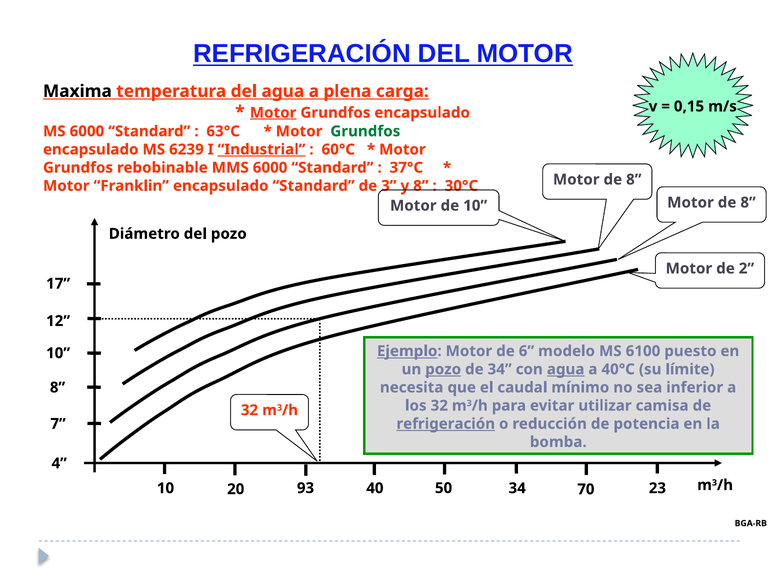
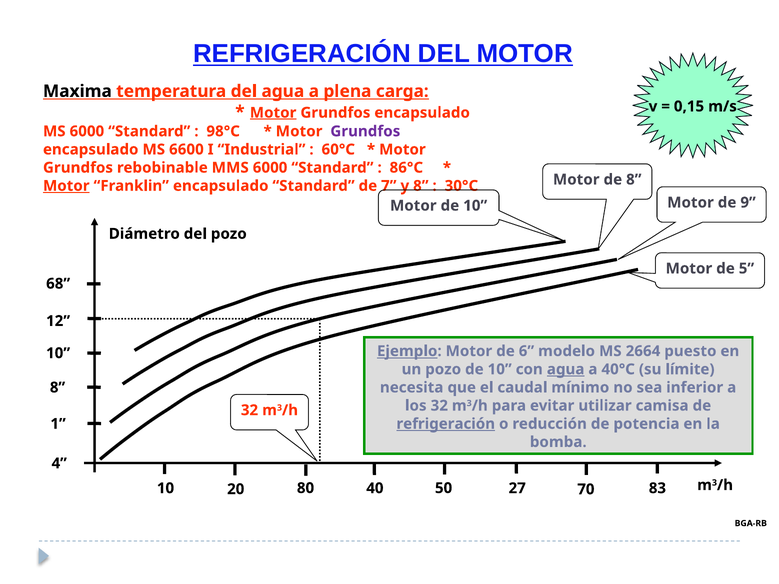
63°C: 63°C -> 98°C
Grundfos at (365, 131) colour: green -> purple
6239: 6239 -> 6600
Industrial underline: present -> none
37°C: 37°C -> 86°C
Motor at (66, 186) underline: none -> present
3: 3 -> 7
8 at (748, 203): 8 -> 9
2: 2 -> 5
17: 17 -> 68
6100: 6100 -> 2664
pozo at (443, 369) underline: present -> none
34 at (500, 369): 34 -> 10
7: 7 -> 1
93: 93 -> 80
50 34: 34 -> 27
23: 23 -> 83
